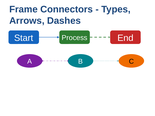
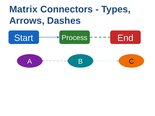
Frame: Frame -> Matrix
